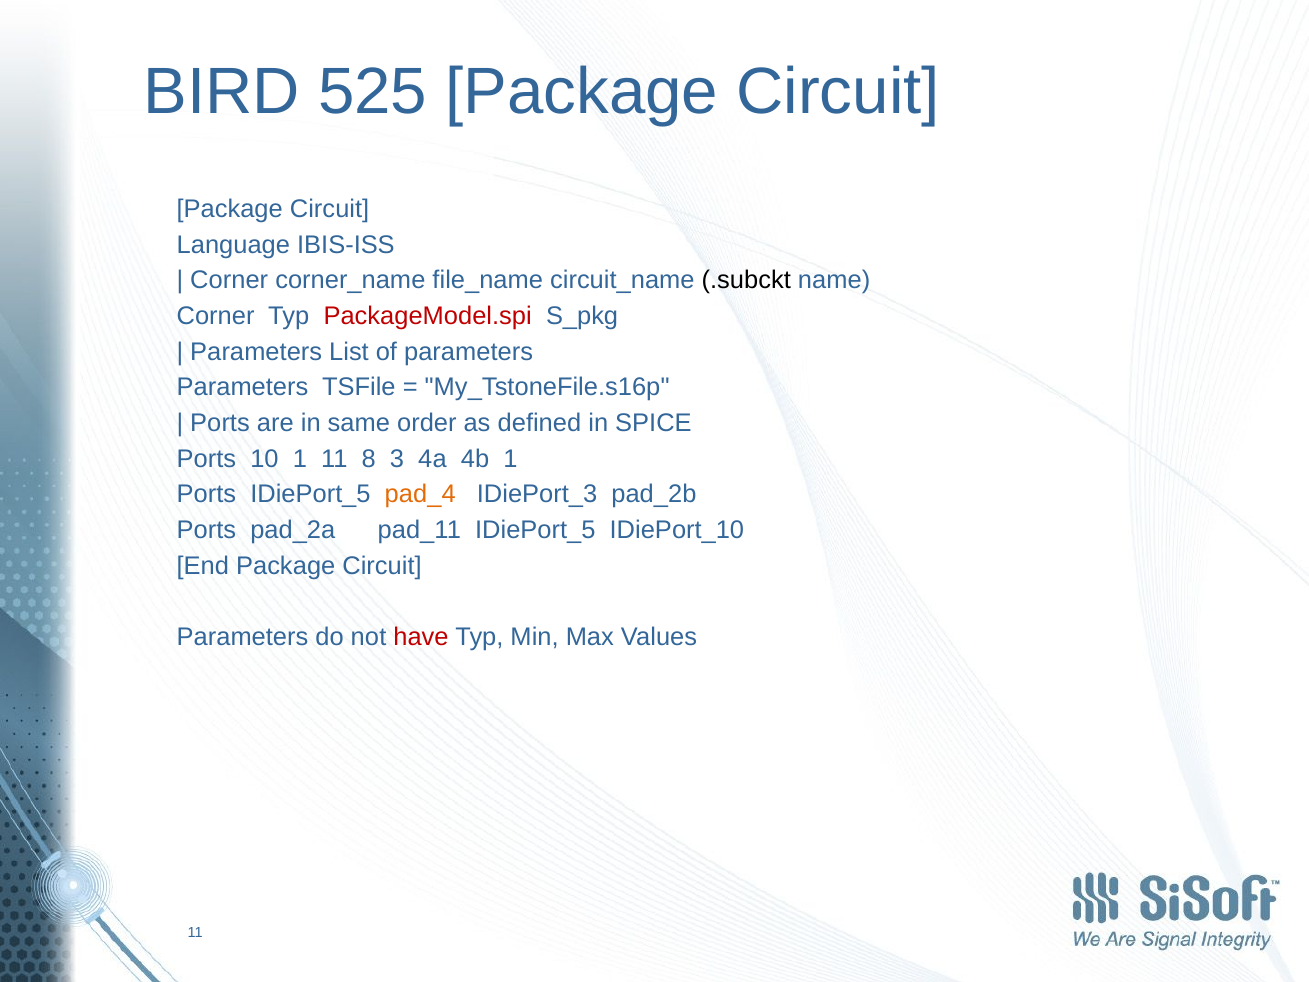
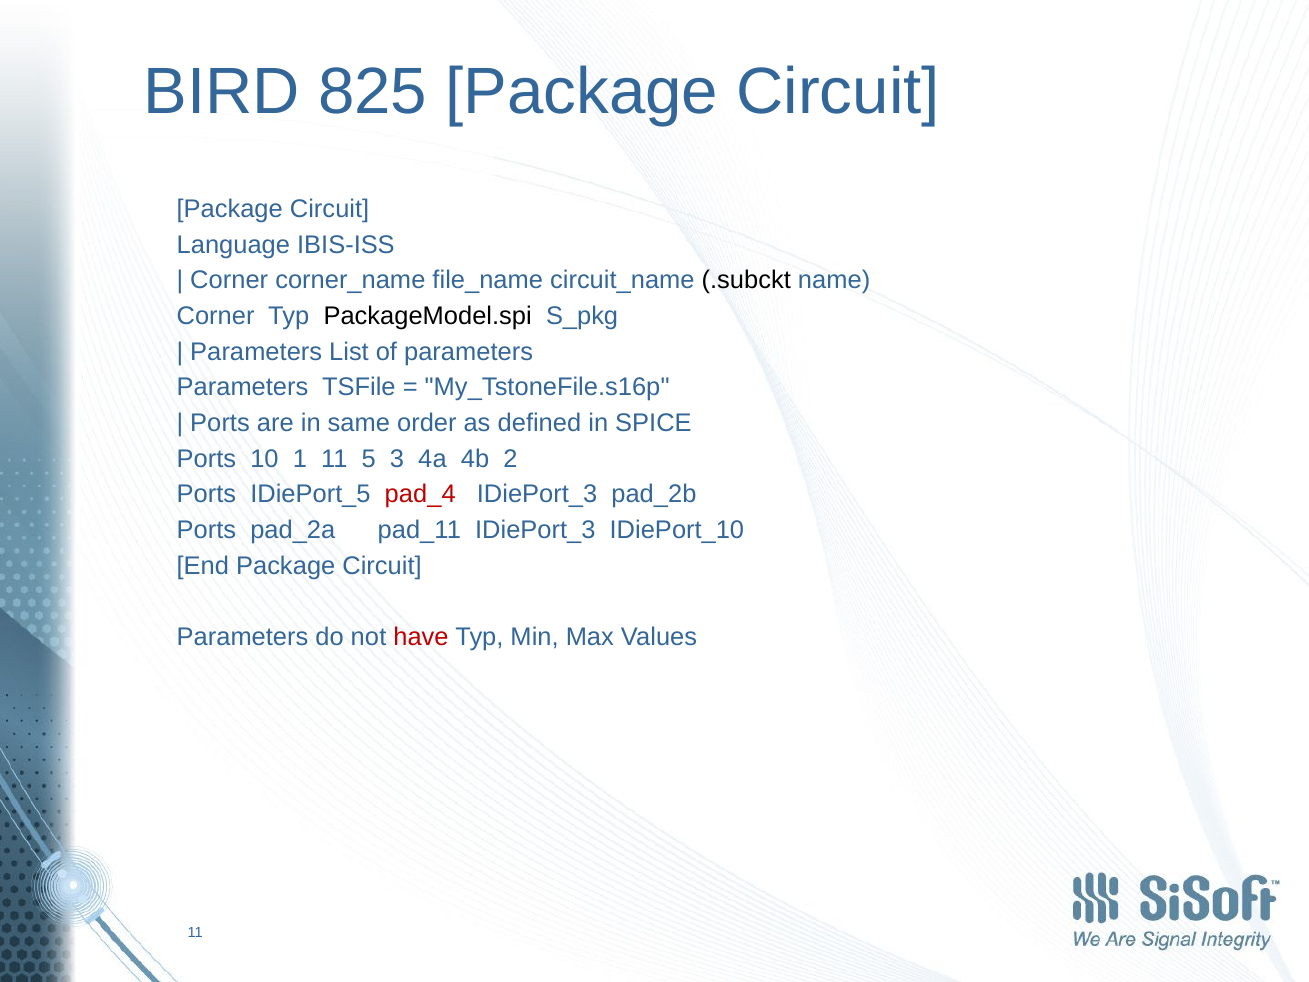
525: 525 -> 825
PackageModel.spi colour: red -> black
8: 8 -> 5
4b 1: 1 -> 2
pad_4 colour: orange -> red
pad_11 IDiePort_5: IDiePort_5 -> IDiePort_3
